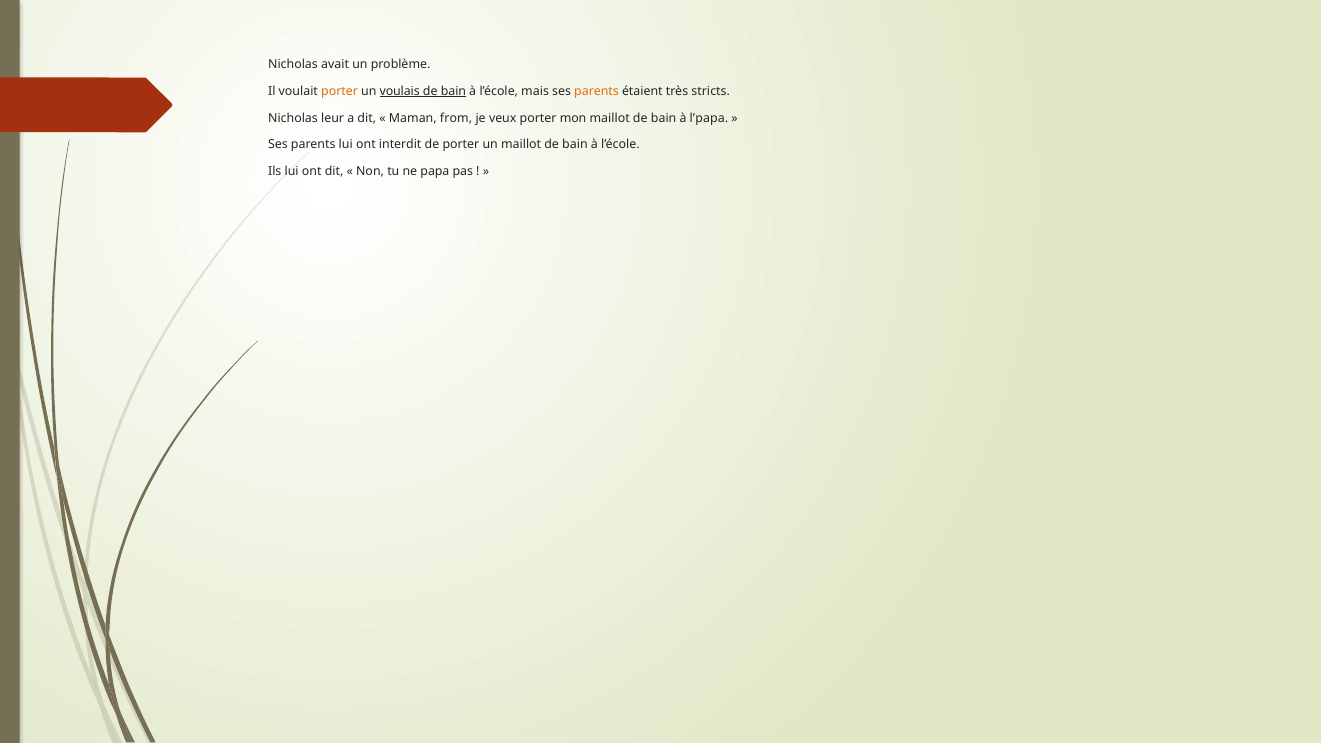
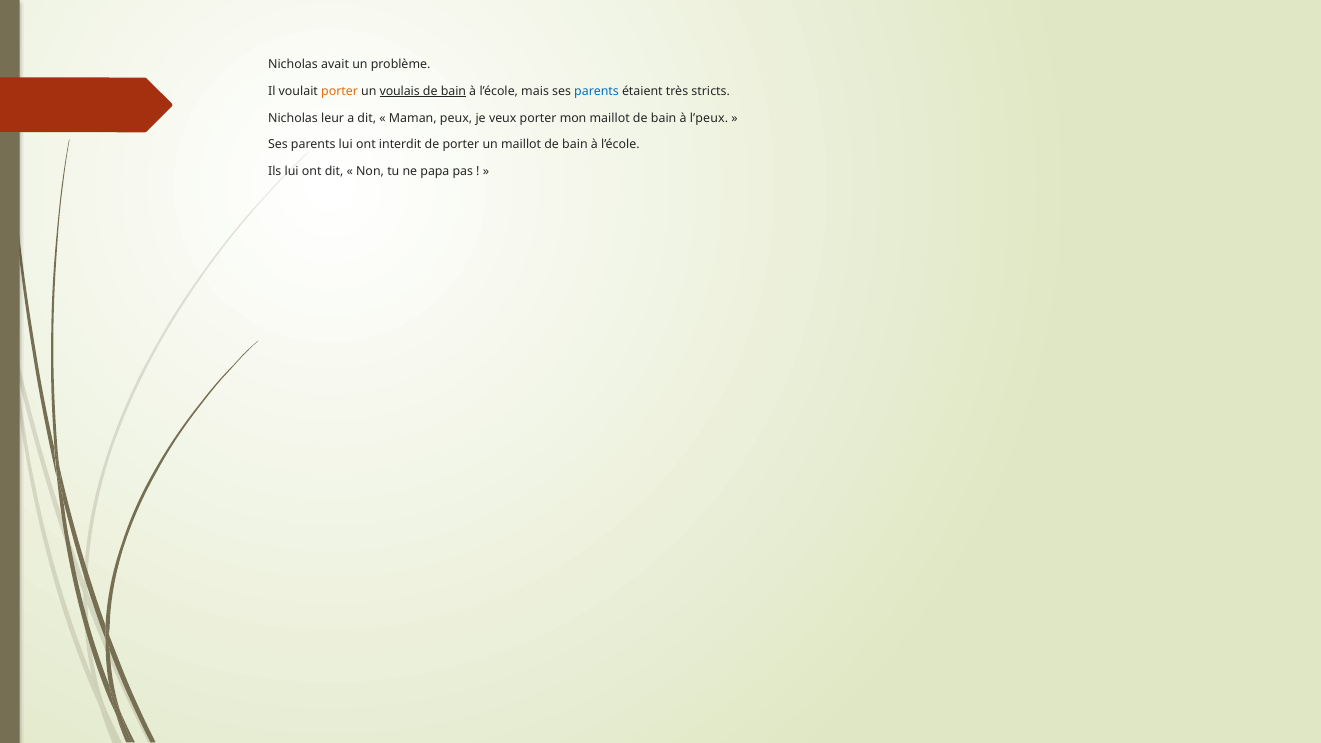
parents at (597, 91) colour: orange -> blue
from: from -> peux
l’papa: l’papa -> l’peux
